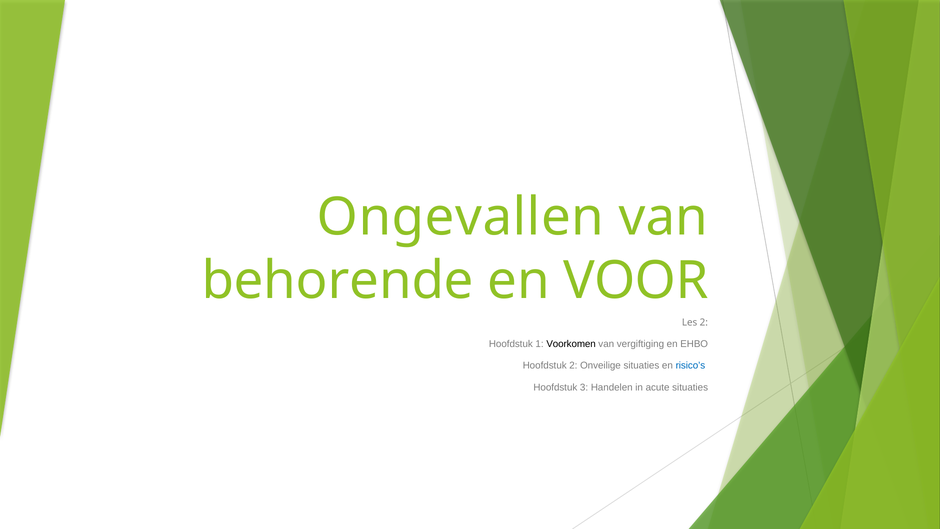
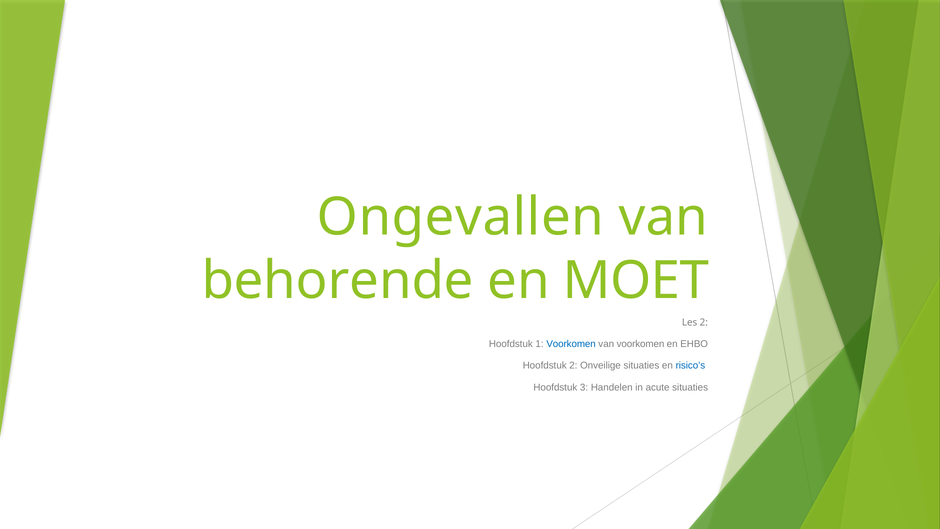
VOOR: VOOR -> MOET
Voorkomen at (571, 344) colour: black -> blue
van vergiftiging: vergiftiging -> voorkomen
